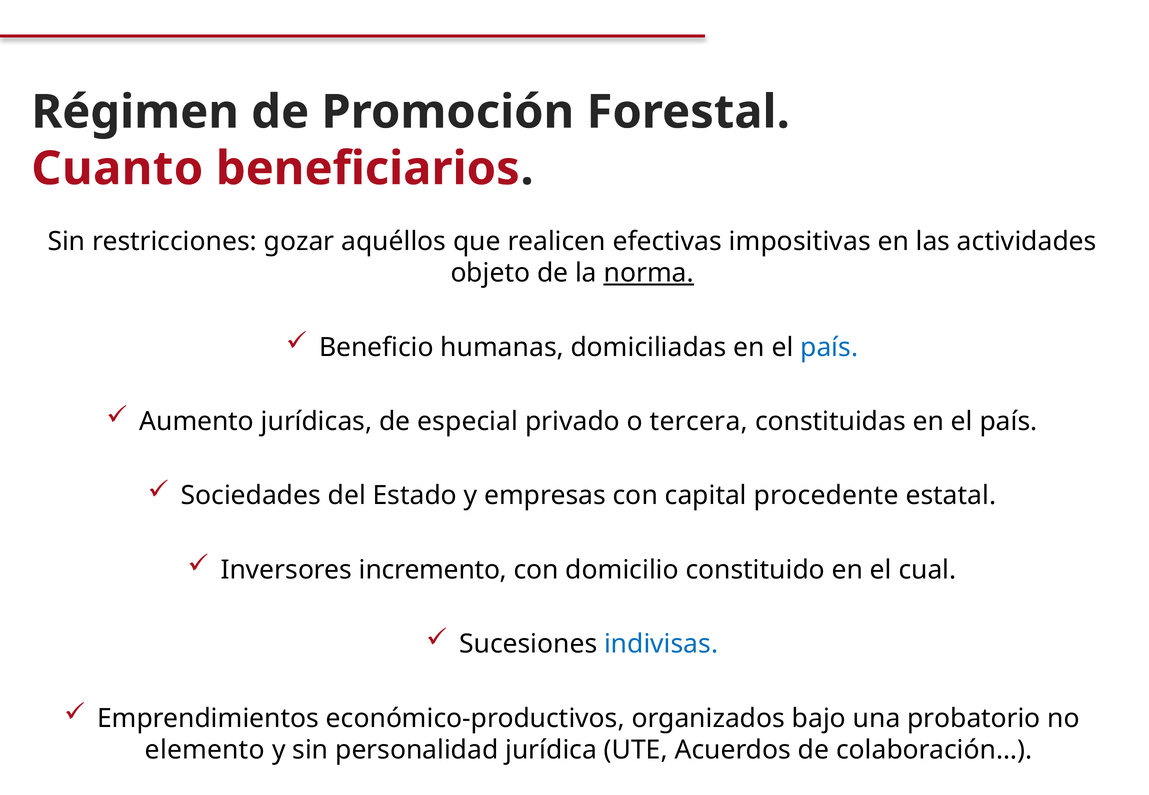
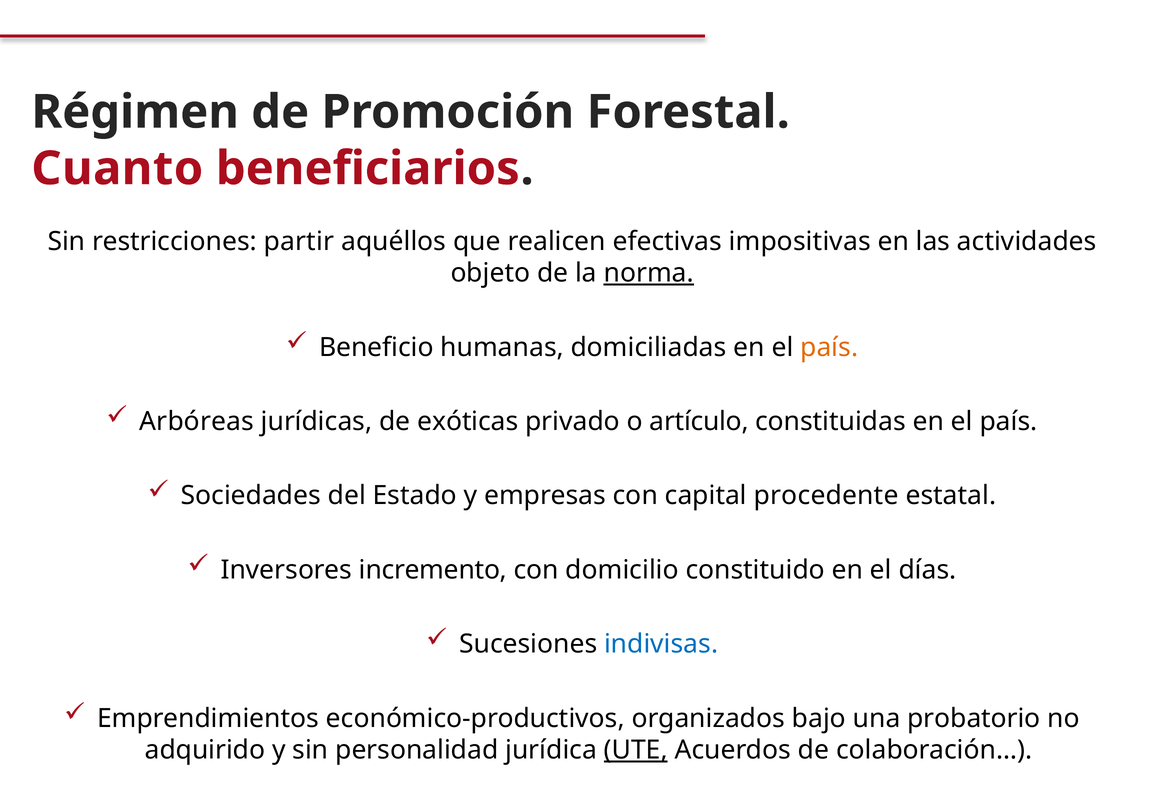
gozar: gozar -> partir
país at (829, 347) colour: blue -> orange
Aumento: Aumento -> Arbóreas
especial: especial -> exóticas
tercera: tercera -> artículo
cual: cual -> días
elemento: elemento -> adquirido
UTE underline: none -> present
